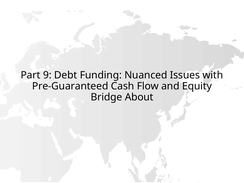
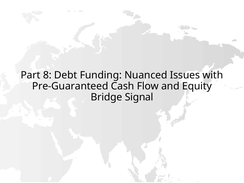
9: 9 -> 8
About: About -> Signal
